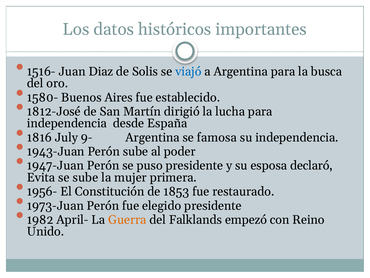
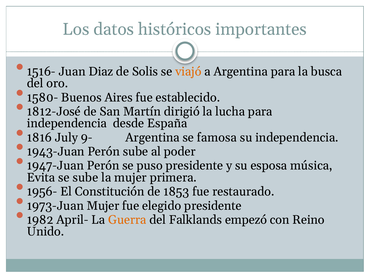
viajó colour: blue -> orange
declaró: declaró -> música
1973-Juan Perón: Perón -> Mujer
